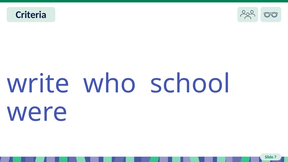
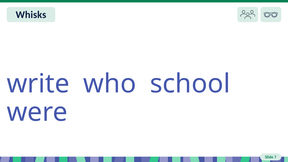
Criteria: Criteria -> Whisks
